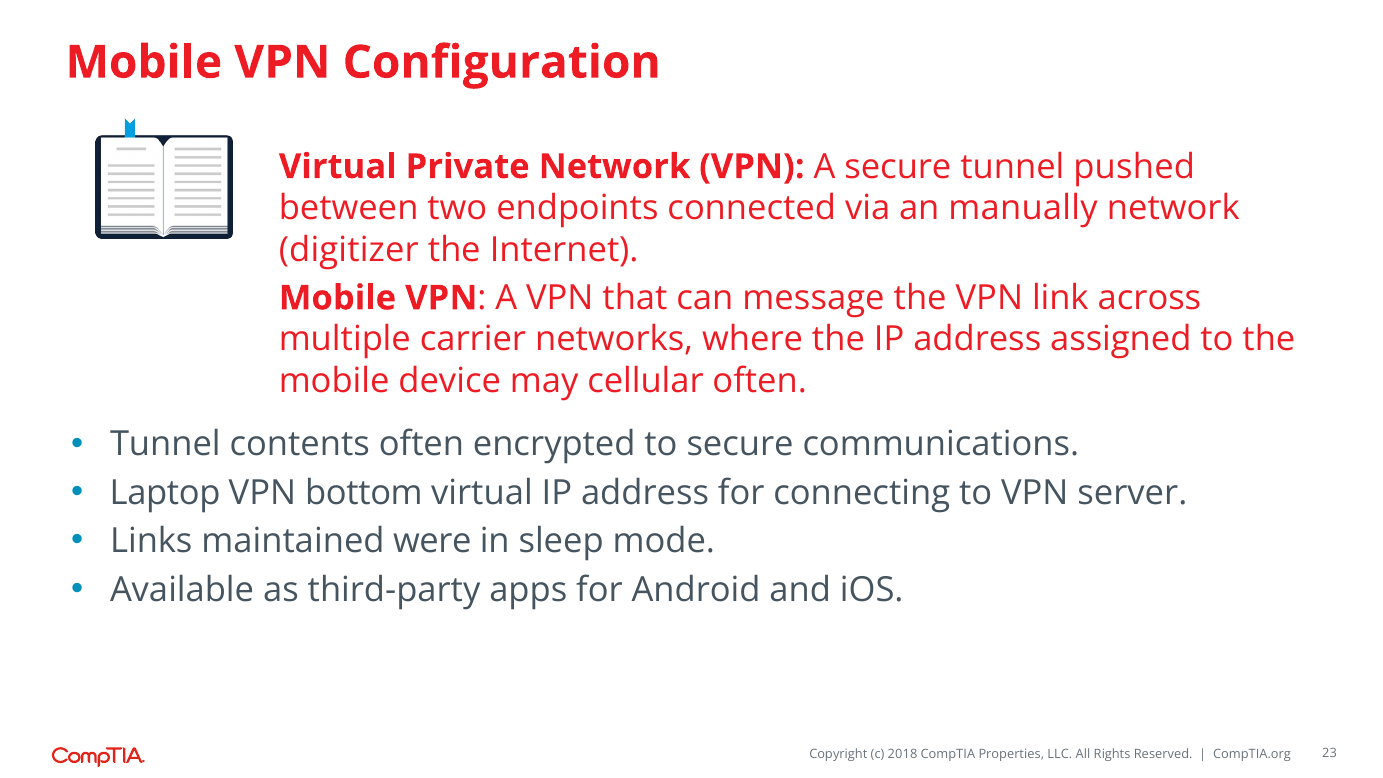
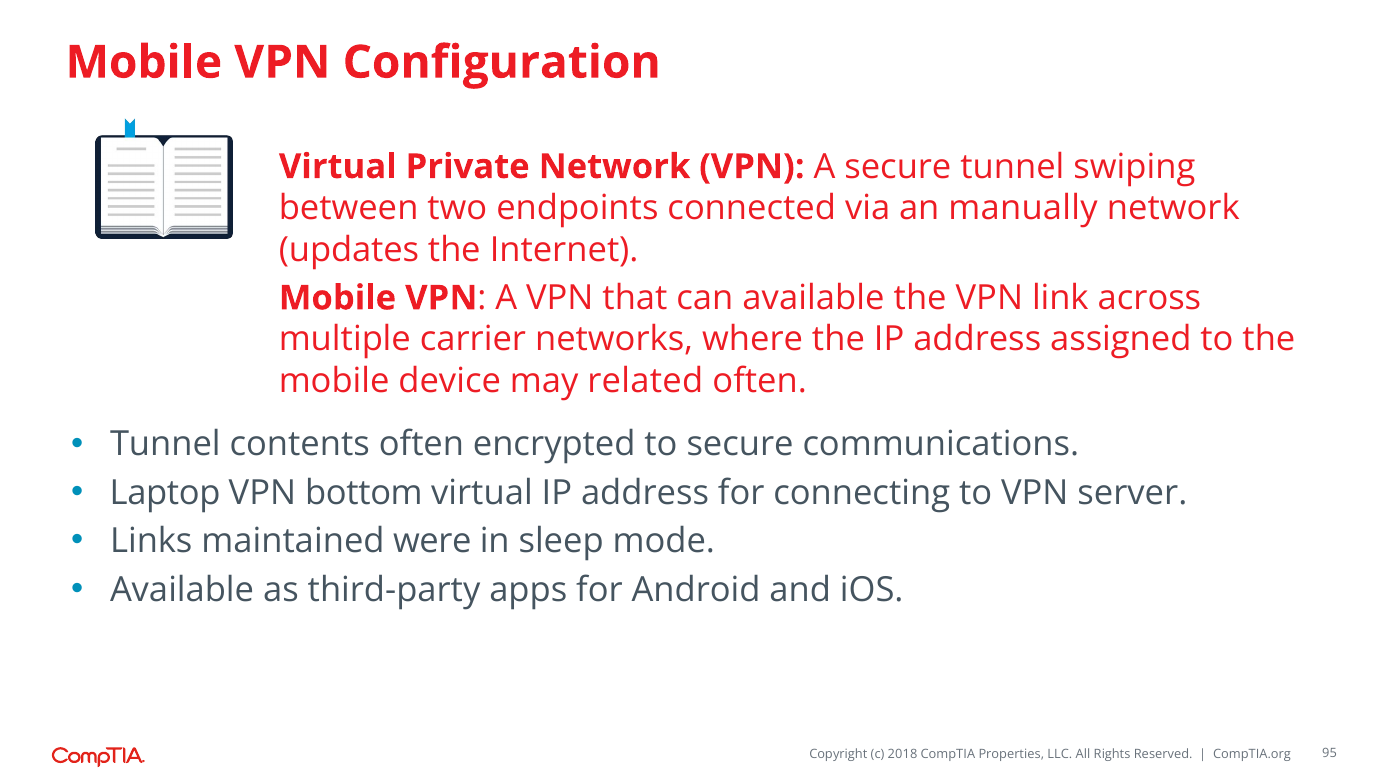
pushed: pushed -> swiping
digitizer: digitizer -> updates
can message: message -> available
cellular: cellular -> related
23: 23 -> 95
